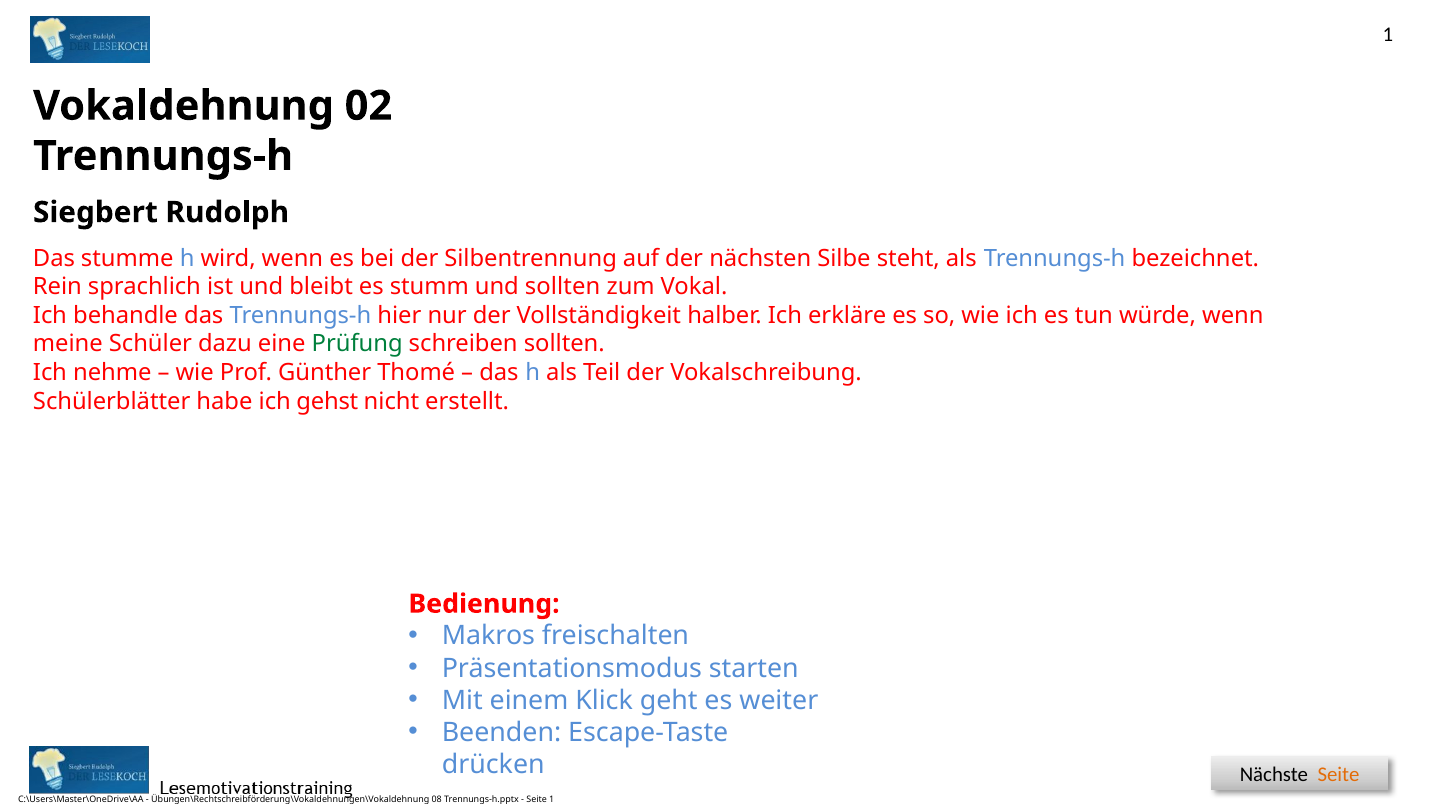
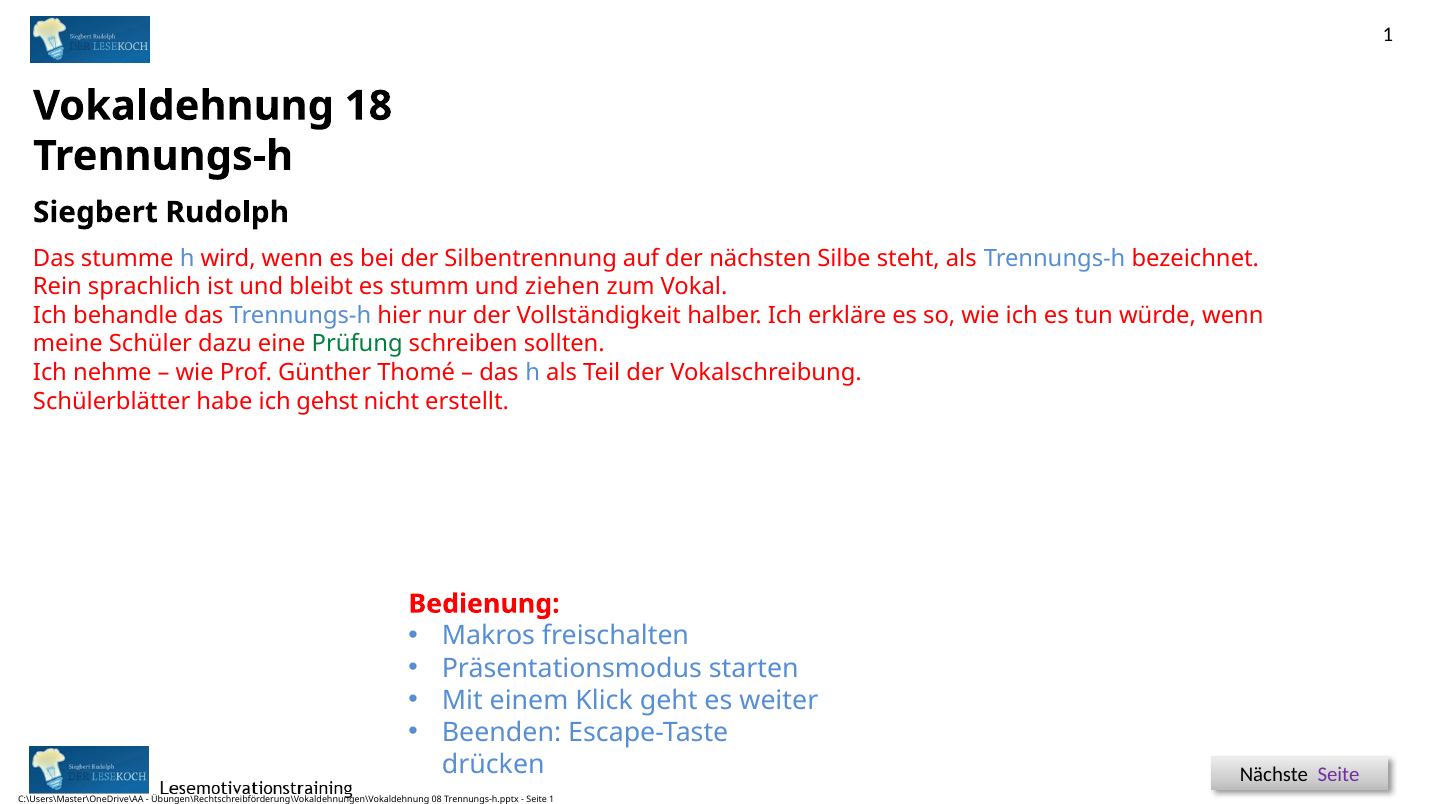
02: 02 -> 18
und sollten: sollten -> ziehen
Seite at (1339, 774) colour: orange -> purple
